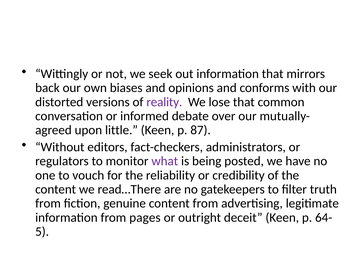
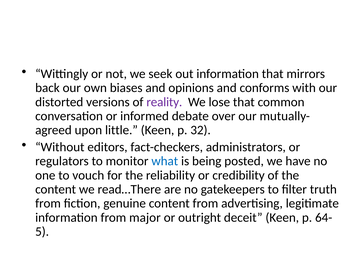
87: 87 -> 32
what colour: purple -> blue
pages: pages -> major
